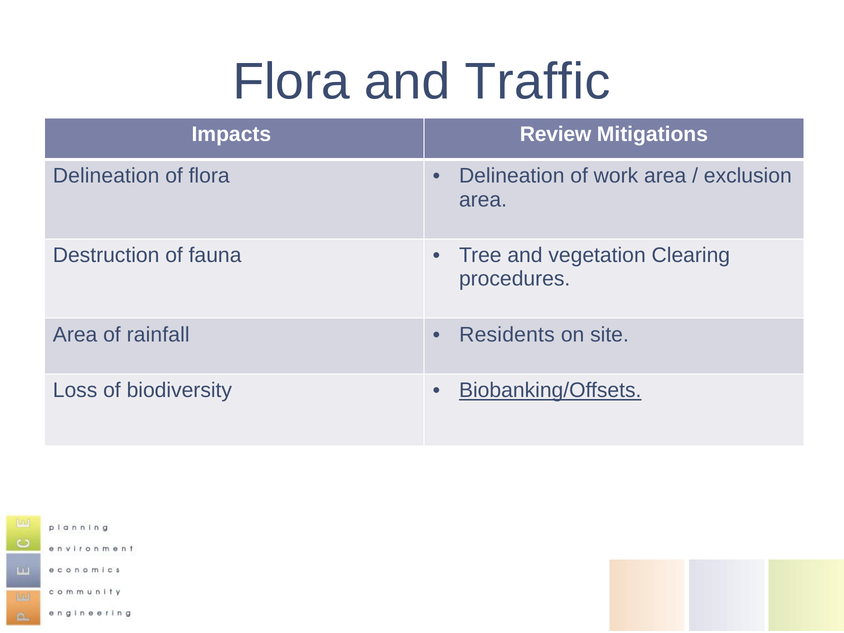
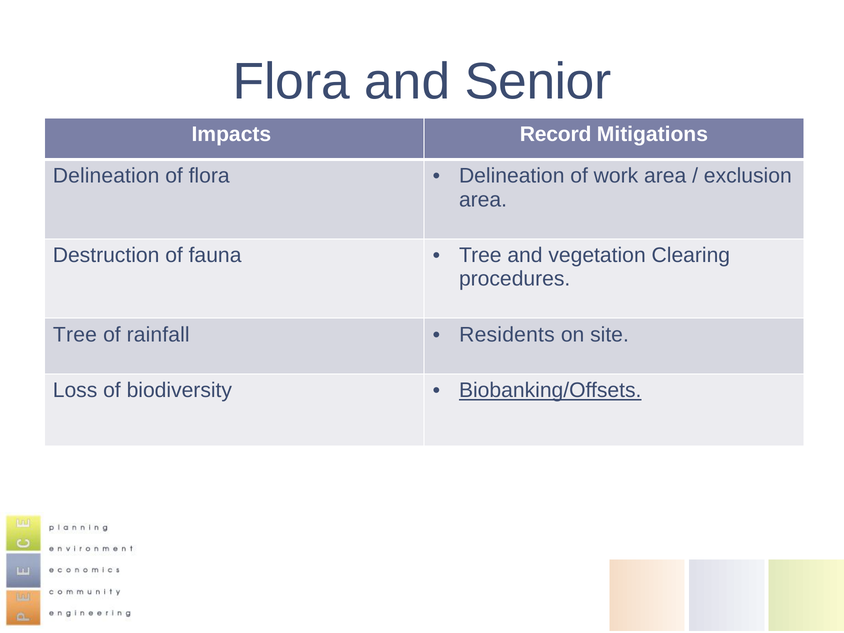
Traffic: Traffic -> Senior
Review: Review -> Record
Area at (75, 335): Area -> Tree
